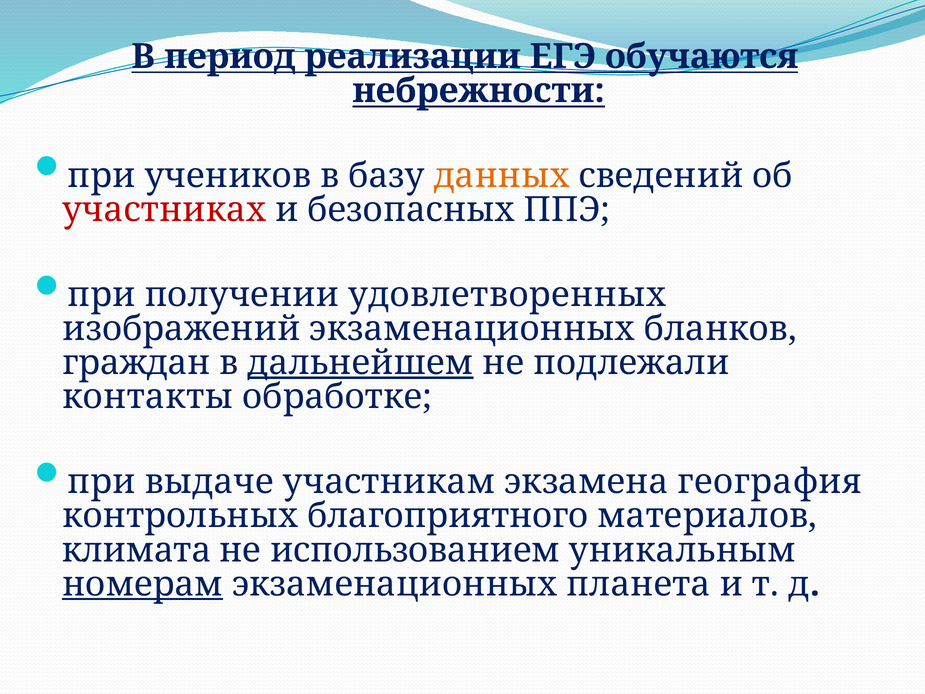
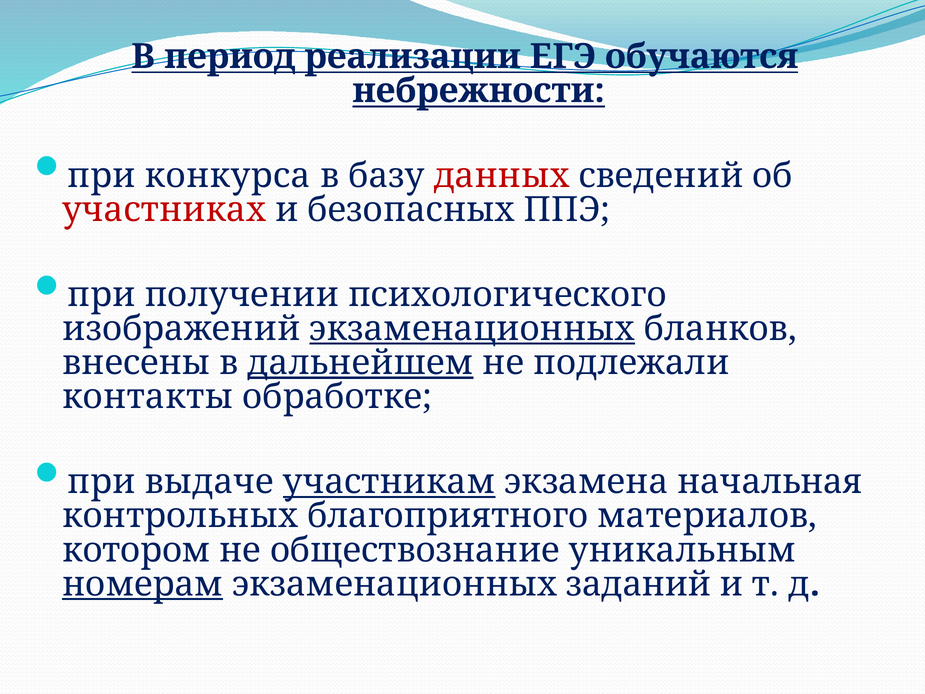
учеников: учеников -> конкурса
данных colour: orange -> red
удовлетворенных: удовлетворенных -> психологического
экзаменационных at (472, 329) underline: none -> present
граждан: граждан -> внесены
участникам underline: none -> present
география: география -> начальная
климата: климата -> котором
использованием: использованием -> обществознание
планета: планета -> заданий
